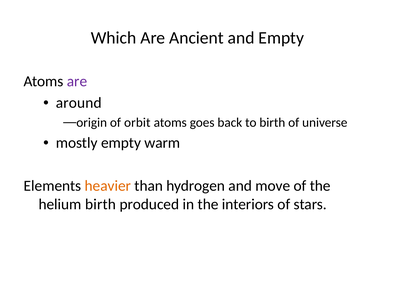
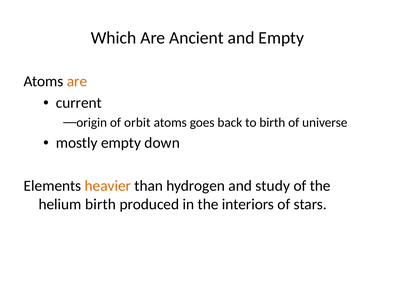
are at (77, 81) colour: purple -> orange
around: around -> current
warm: warm -> down
move: move -> study
